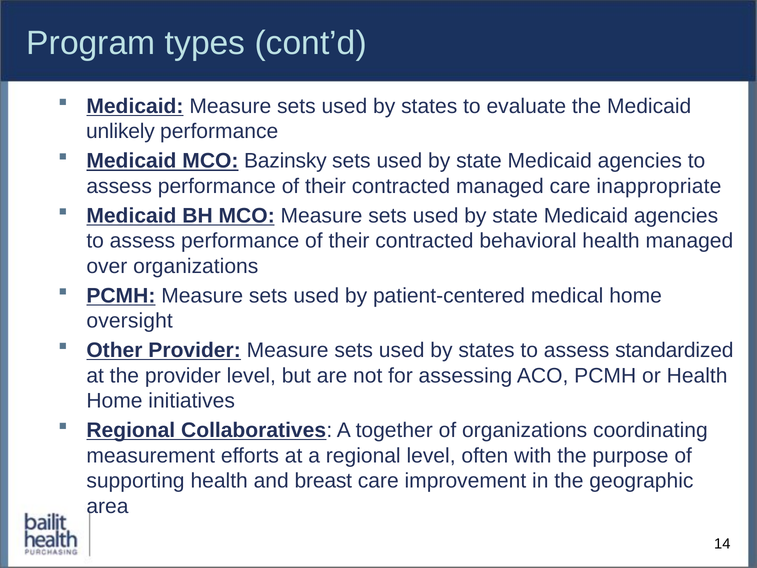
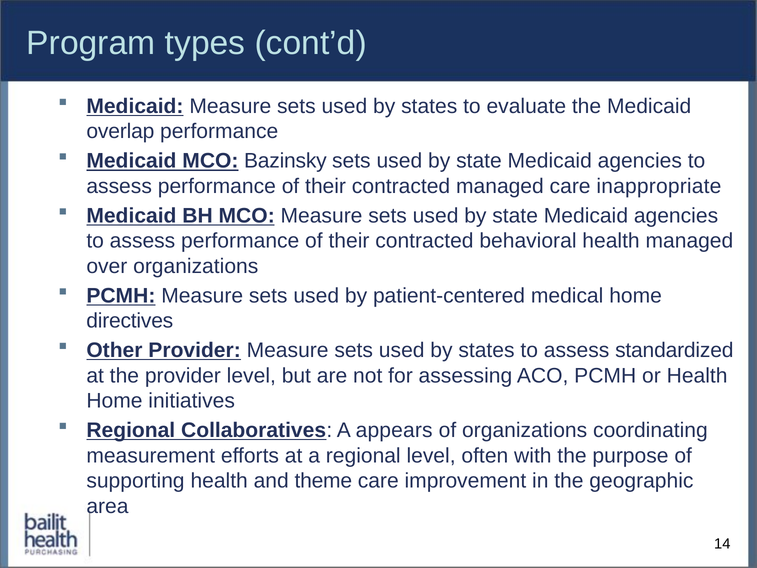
unlikely: unlikely -> overlap
oversight: oversight -> directives
together: together -> appears
breast: breast -> theme
